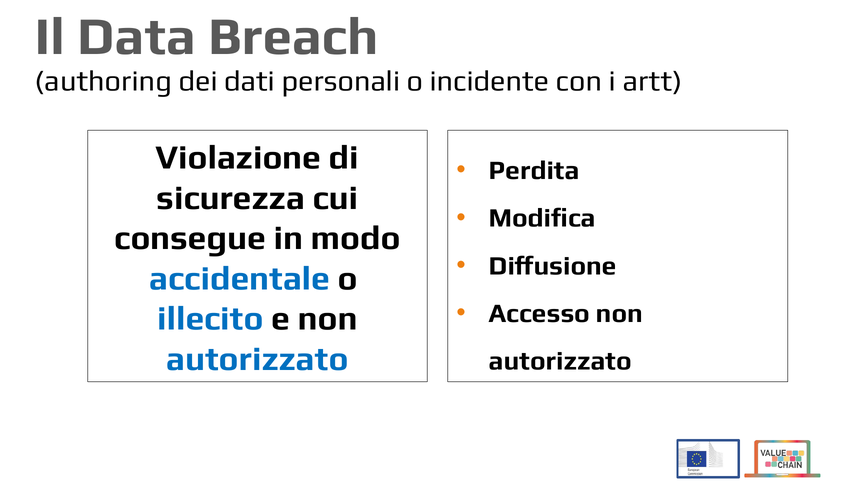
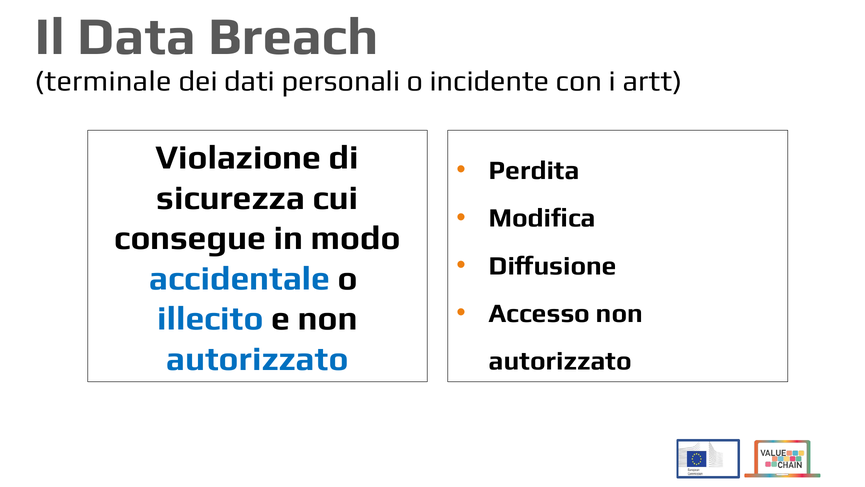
authoring: authoring -> terminale
